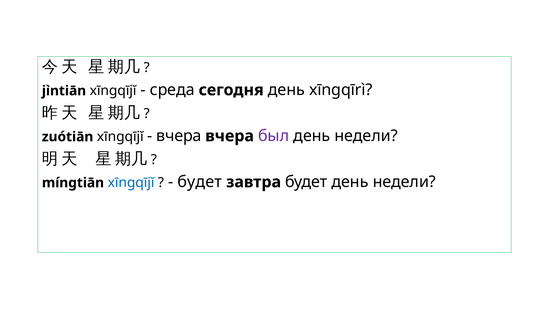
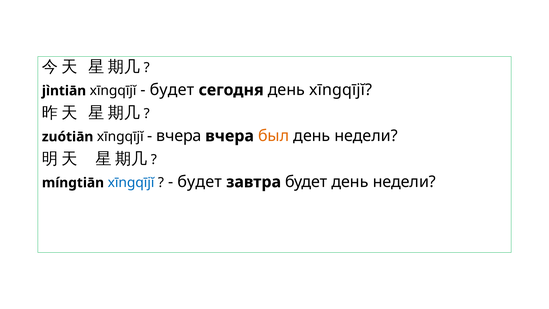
среда at (172, 90): среда -> будет
день xīngqīrì: xīngqīrì -> xīngqījĭ
был colour: purple -> orange
